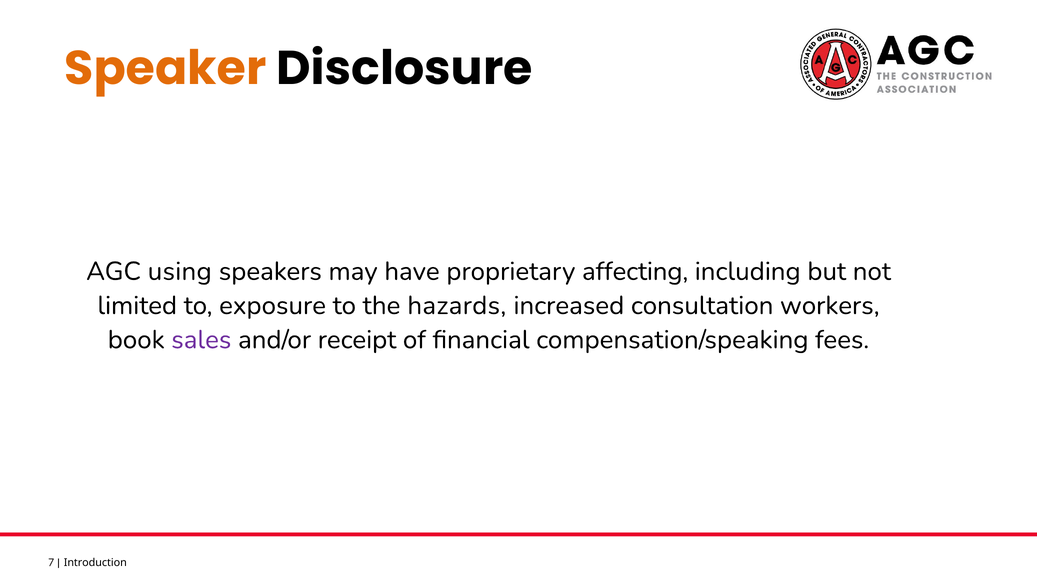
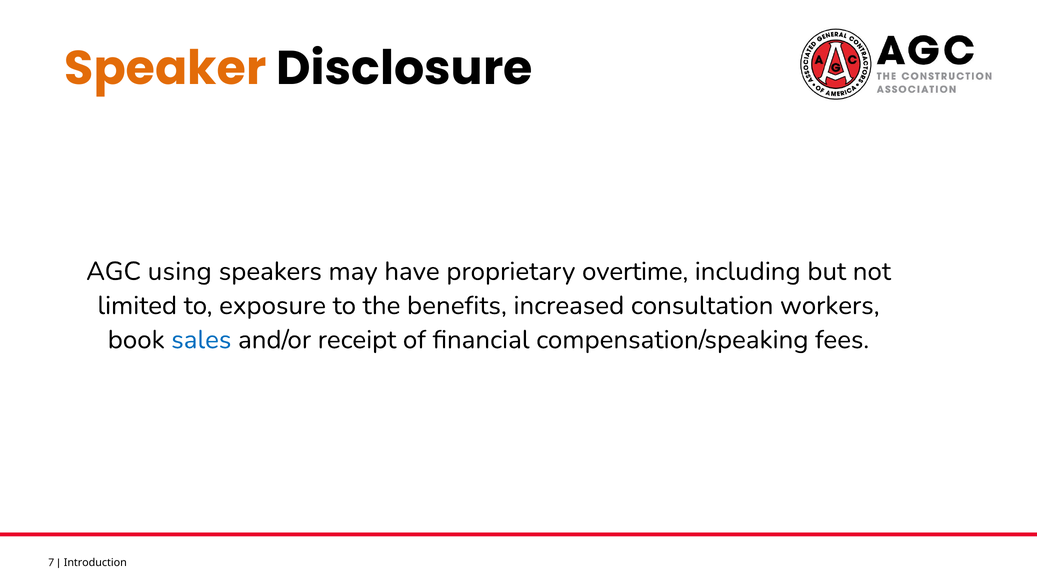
affecting: affecting -> overtime
hazards: hazards -> benefits
sales colour: purple -> blue
